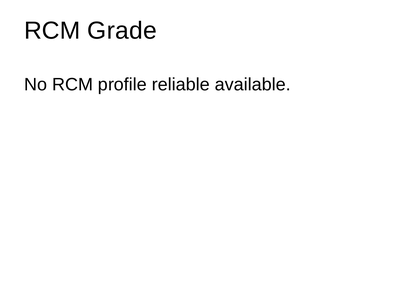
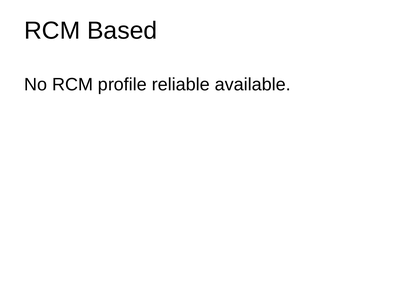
Grade: Grade -> Based
